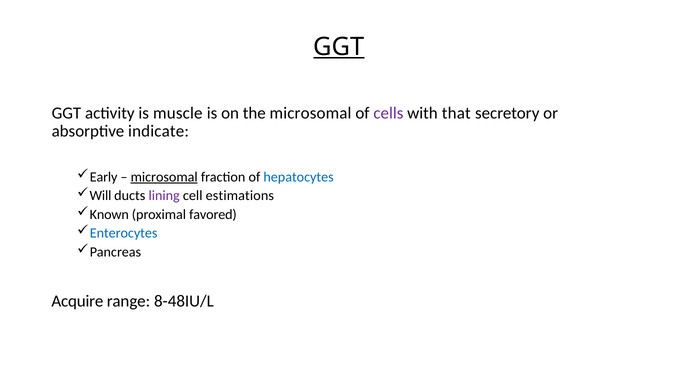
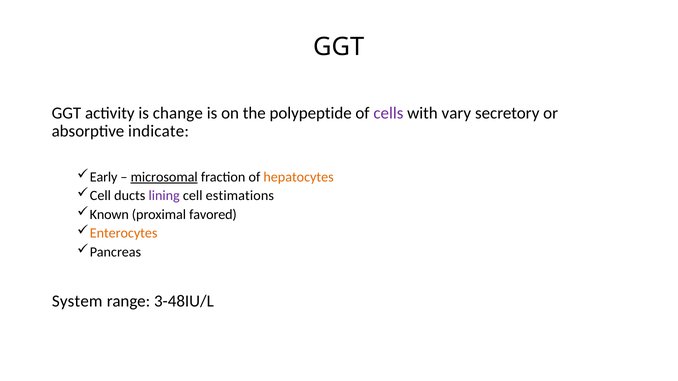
GGT at (339, 47) underline: present -> none
muscle: muscle -> change
the microsomal: microsomal -> polypeptide
that: that -> vary
hepatocytes colour: blue -> orange
Will at (100, 196): Will -> Cell
Enterocytes colour: blue -> orange
Acquire: Acquire -> System
8-48IU/L: 8-48IU/L -> 3-48IU/L
